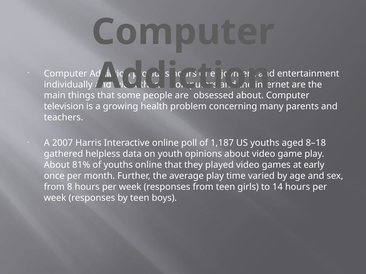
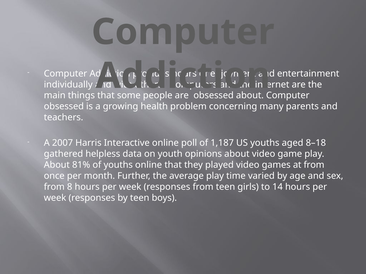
television at (64, 107): television -> obsessed
at early: early -> from
